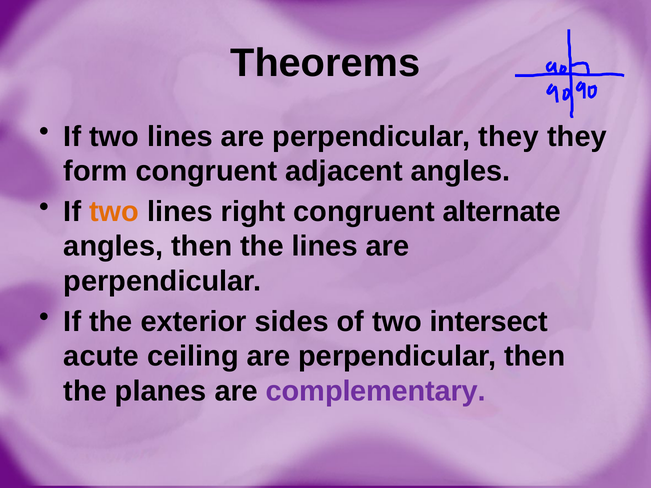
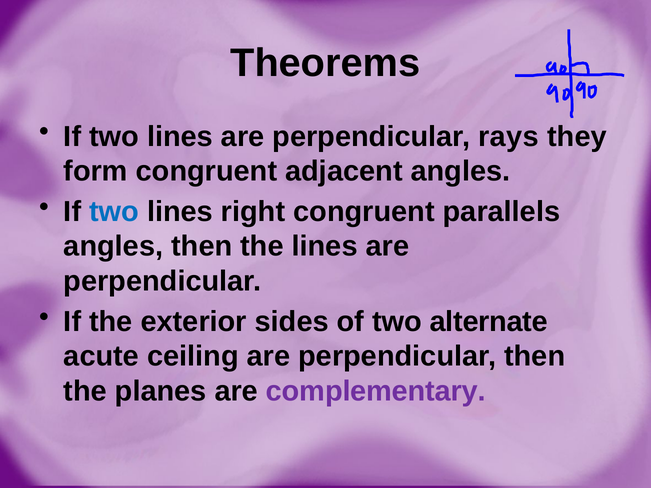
perpendicular they: they -> rays
two at (114, 212) colour: orange -> blue
alternate: alternate -> parallels
intersect: intersect -> alternate
